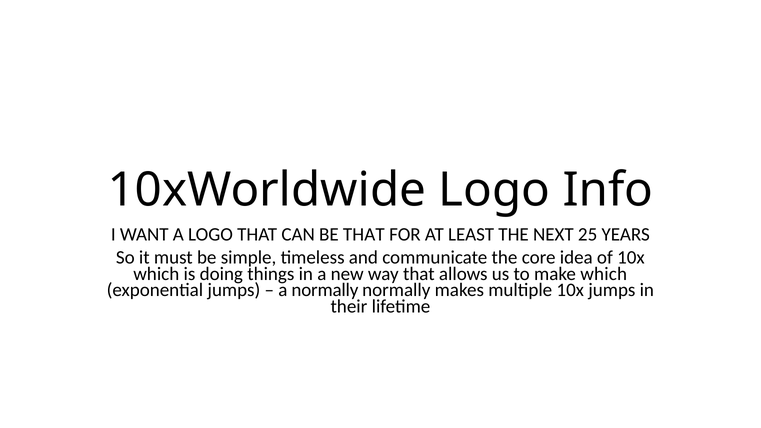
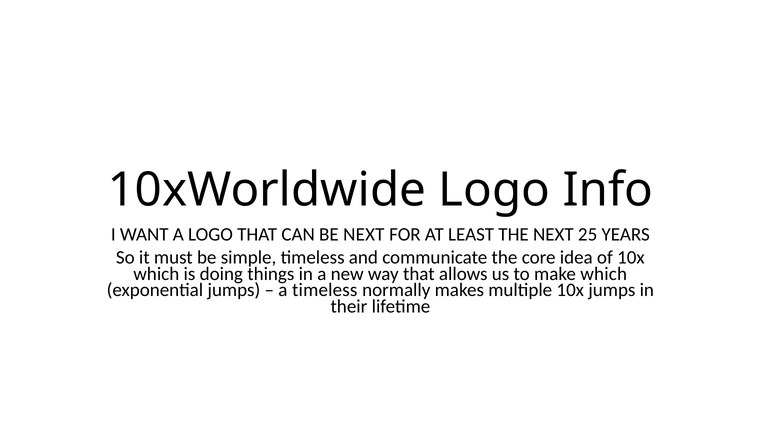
BE THAT: THAT -> NEXT
a normally: normally -> timeless
